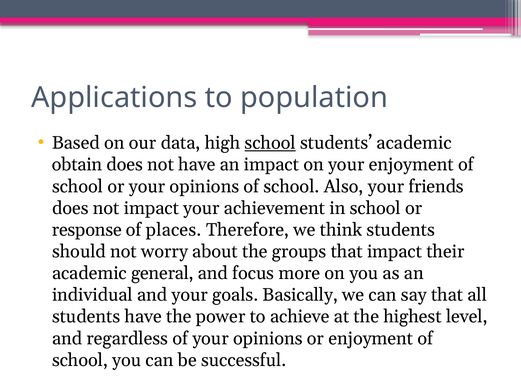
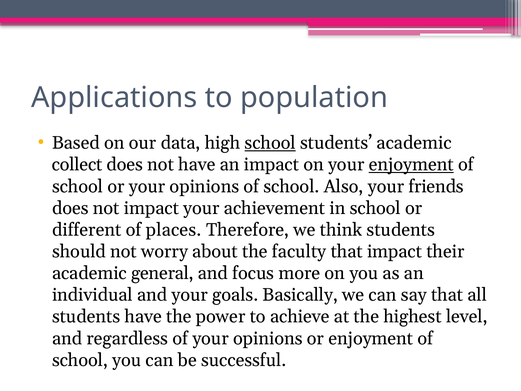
obtain: obtain -> collect
enjoyment at (411, 165) underline: none -> present
response: response -> different
groups: groups -> faculty
